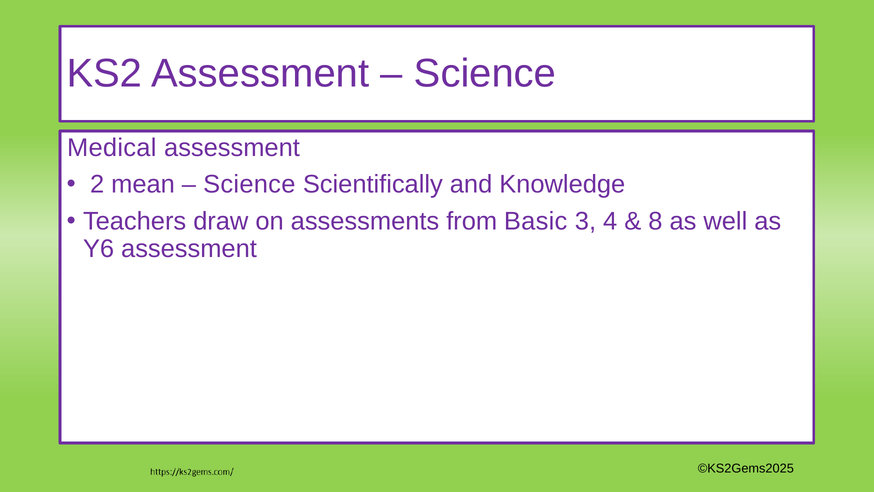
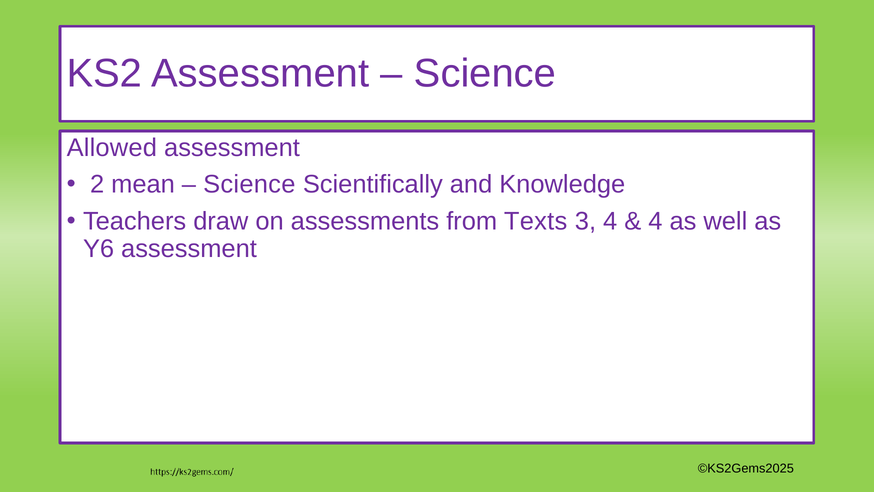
Medical: Medical -> Allowed
Basic: Basic -> Texts
8 at (655, 221): 8 -> 4
